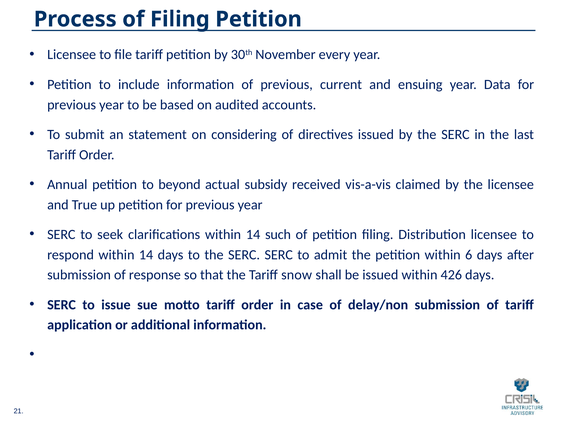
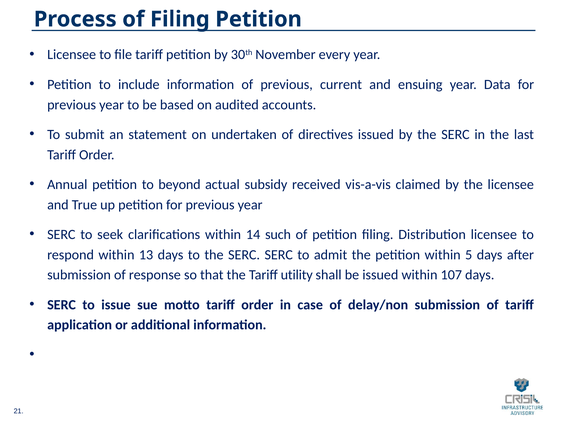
considering: considering -> undertaken
respond within 14: 14 -> 13
6: 6 -> 5
snow: snow -> utility
426: 426 -> 107
